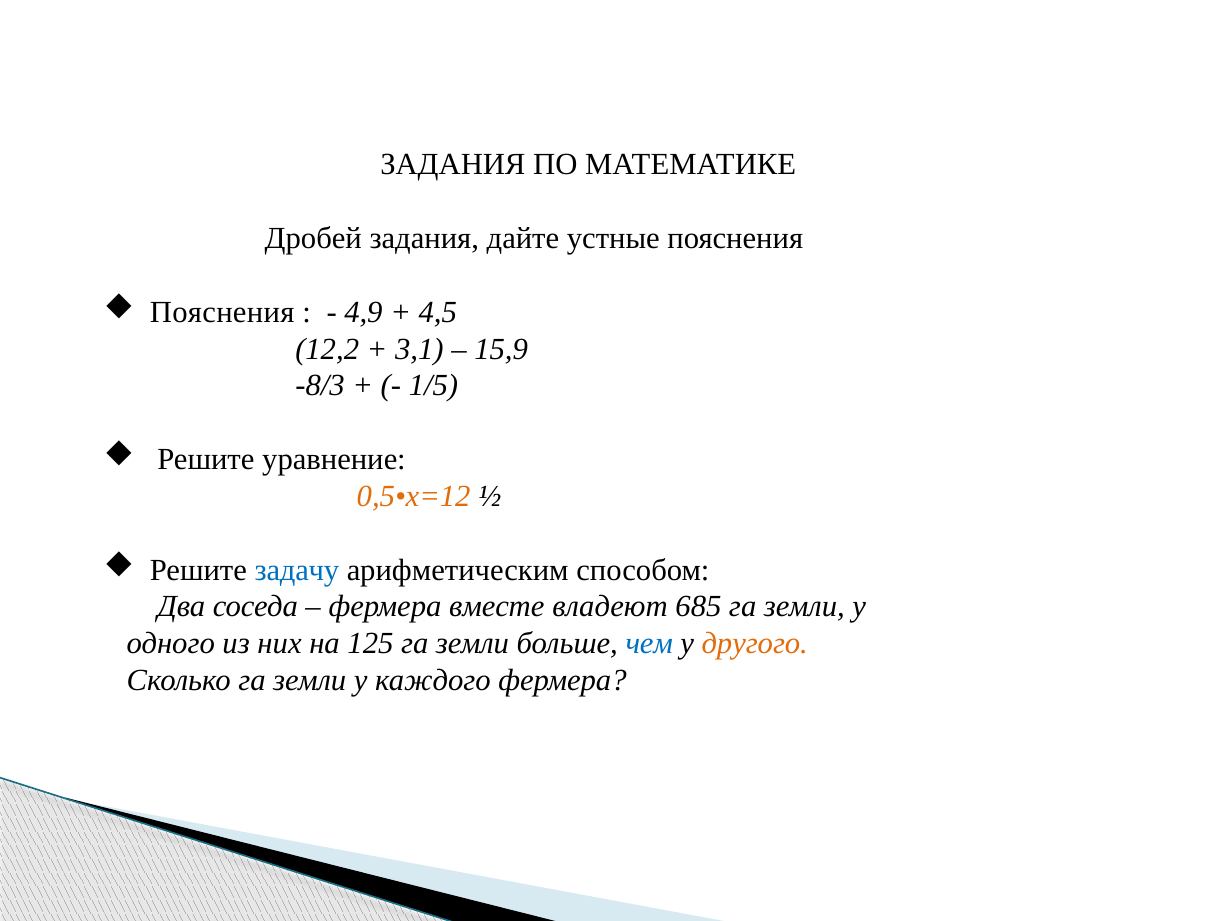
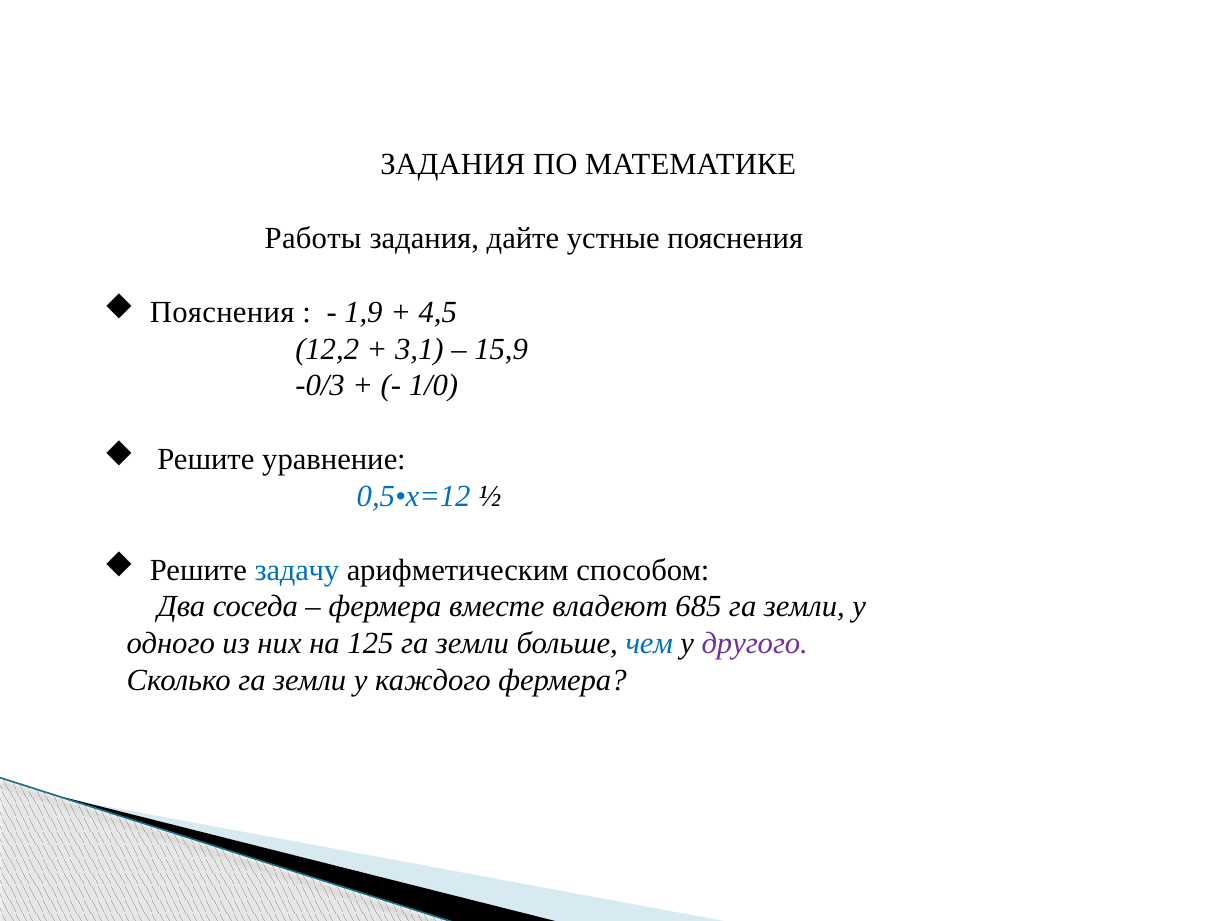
Дробей: Дробей -> Работы
4,9: 4,9 -> 1,9
-8/3: -8/3 -> -0/3
1/5: 1/5 -> 1/0
0,5•х=12 colour: orange -> blue
другого colour: orange -> purple
